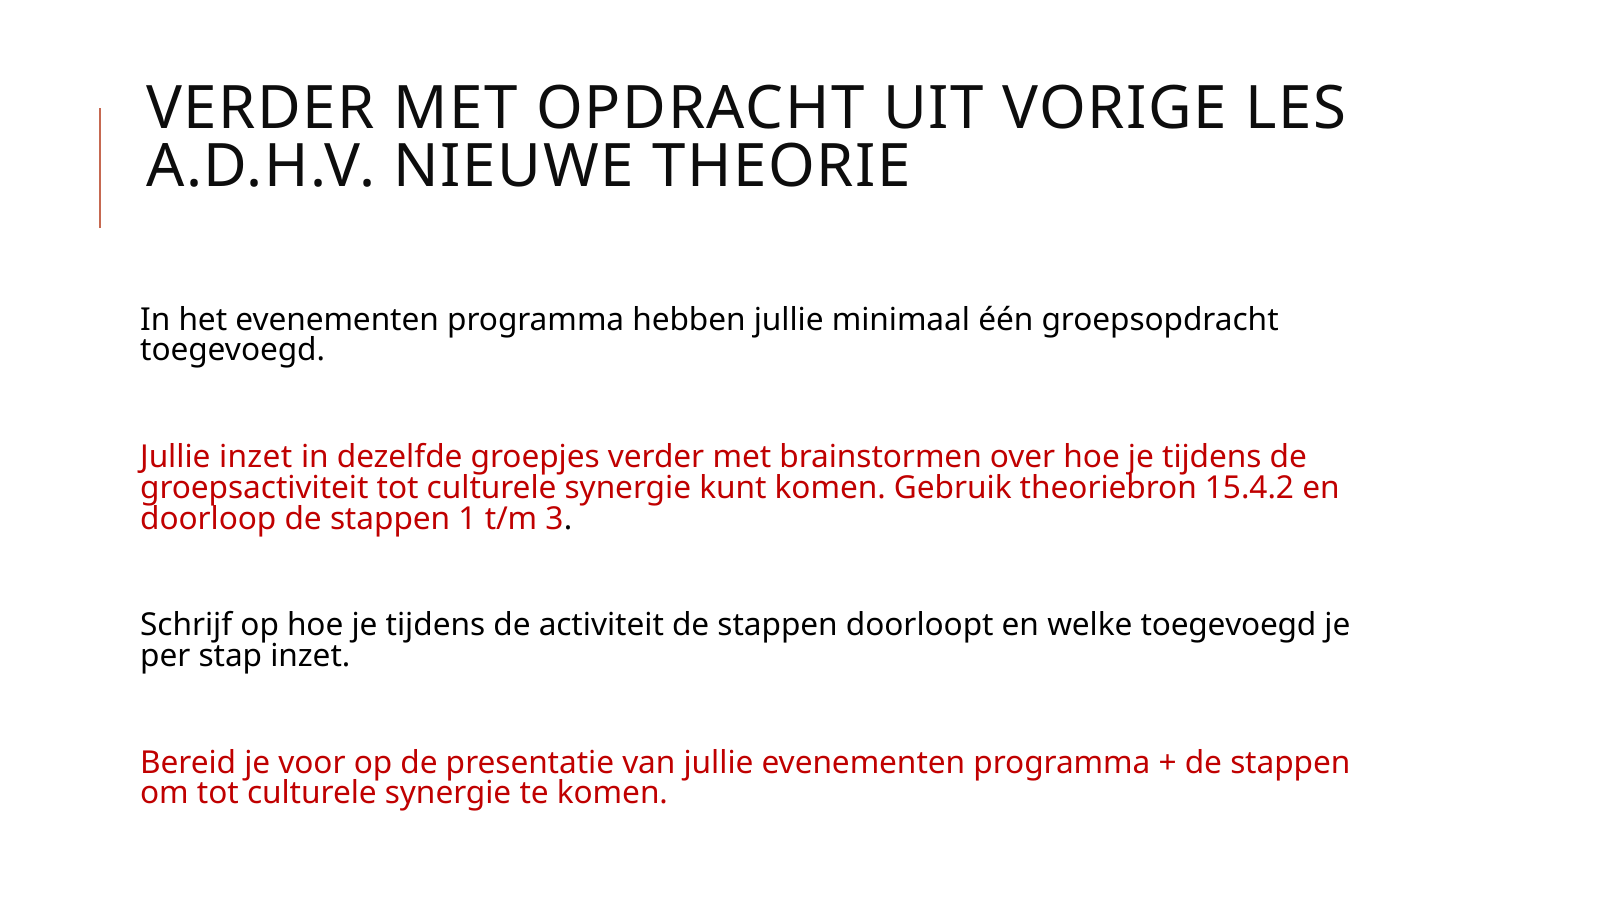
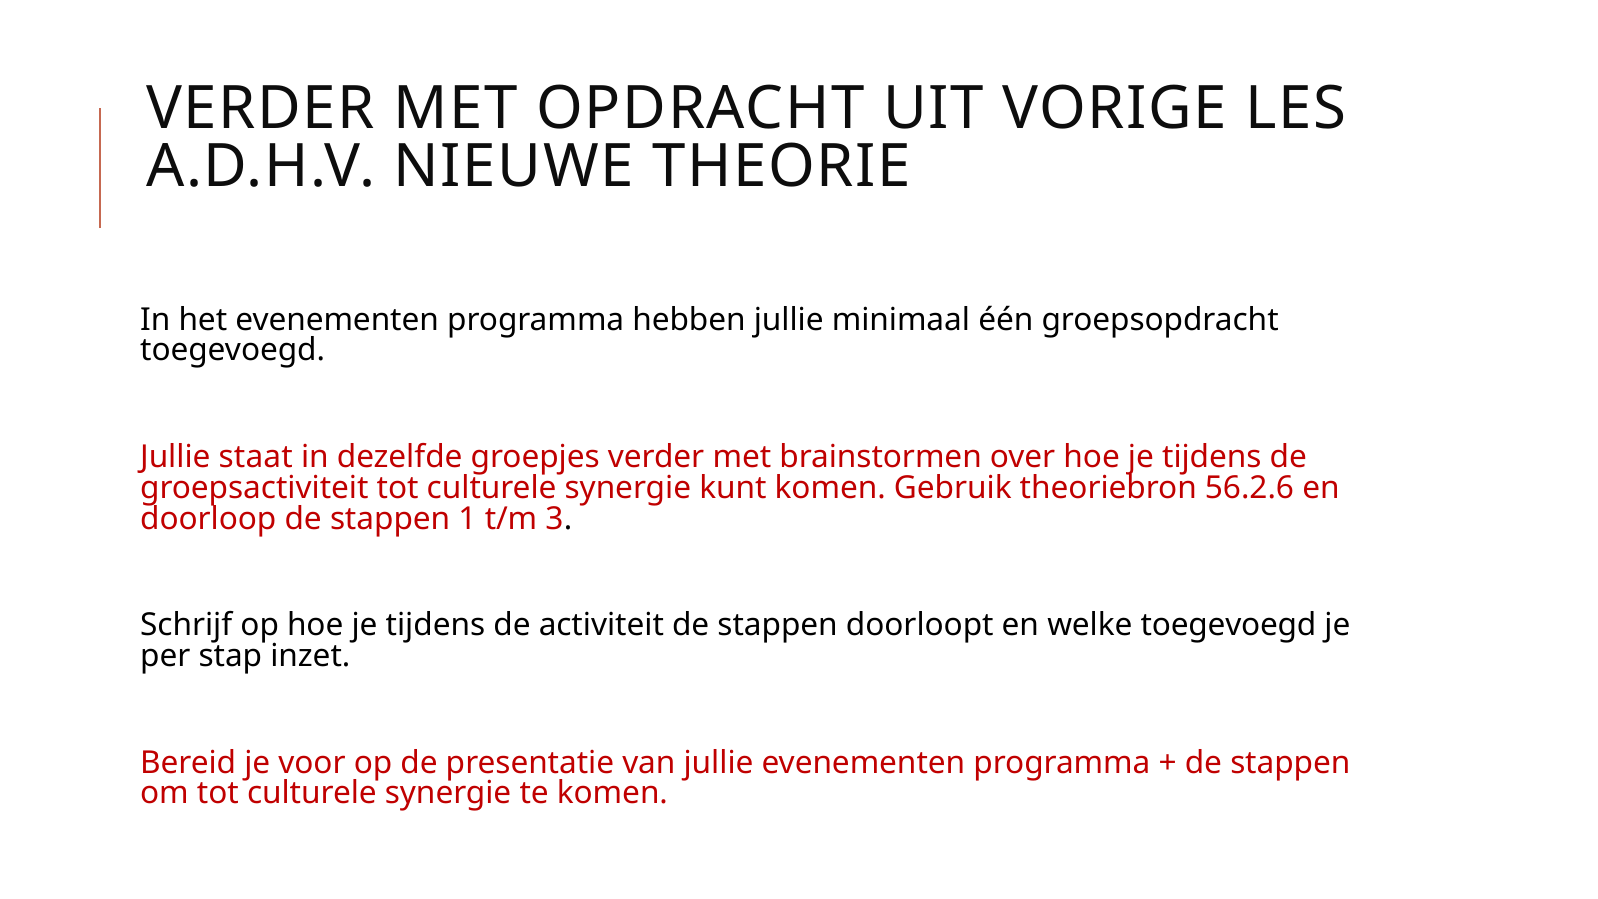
Jullie inzet: inzet -> staat
15.4.2: 15.4.2 -> 56.2.6
